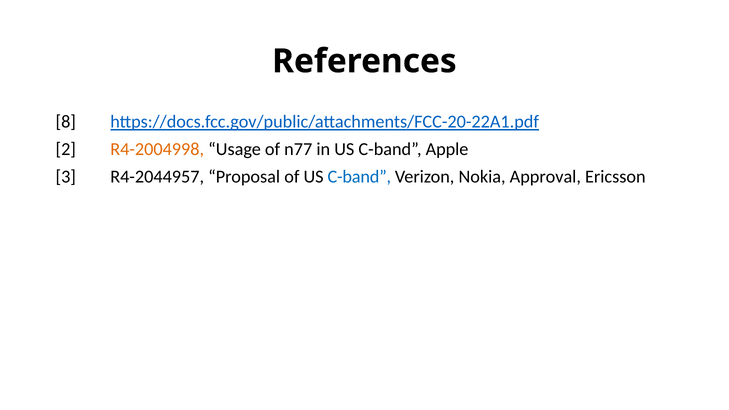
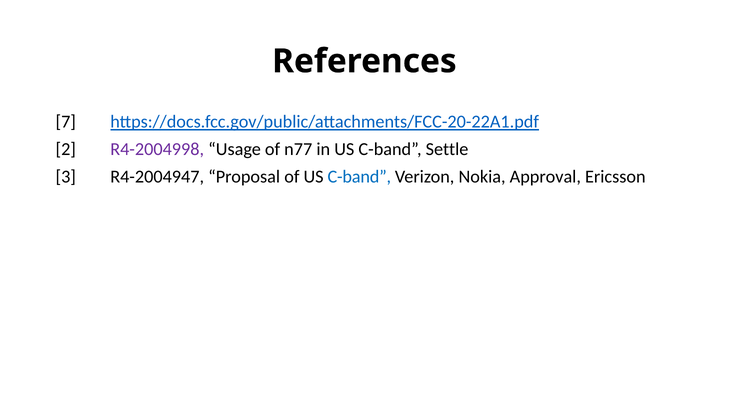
8: 8 -> 7
R4-2004998 colour: orange -> purple
Apple: Apple -> Settle
R4-2044957: R4-2044957 -> R4-2004947
